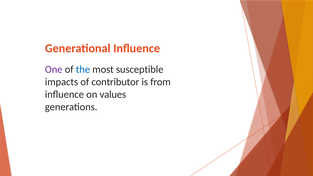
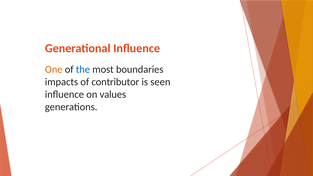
One colour: purple -> orange
susceptible: susceptible -> boundaries
from: from -> seen
